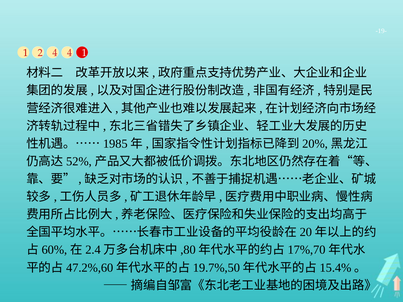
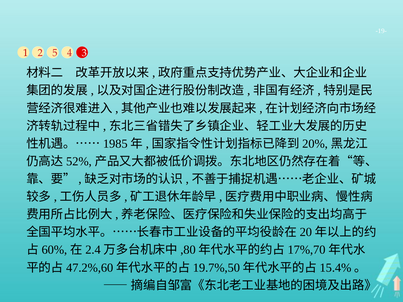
2 4: 4 -> 5
4 1: 1 -> 3
